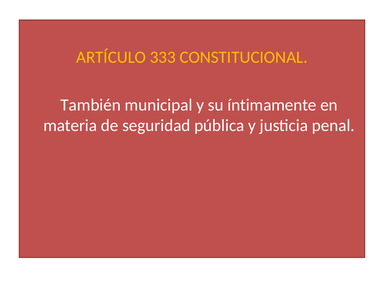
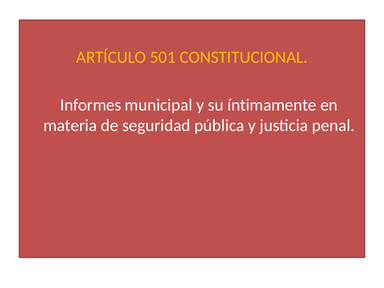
333: 333 -> 501
También: También -> Informes
